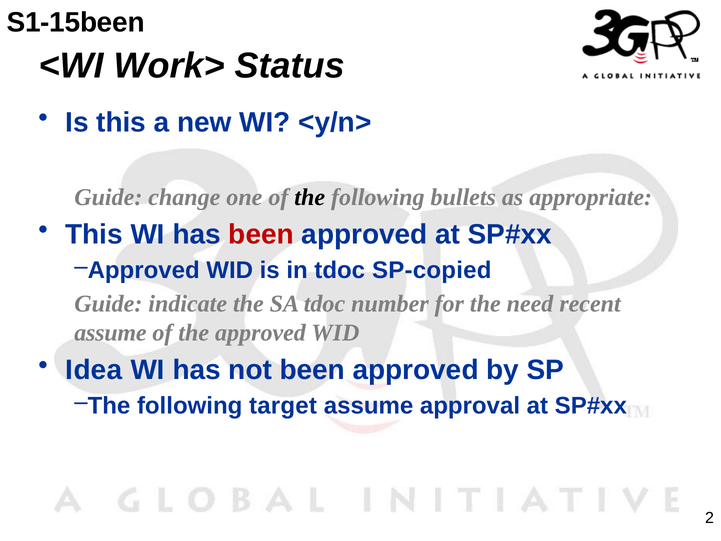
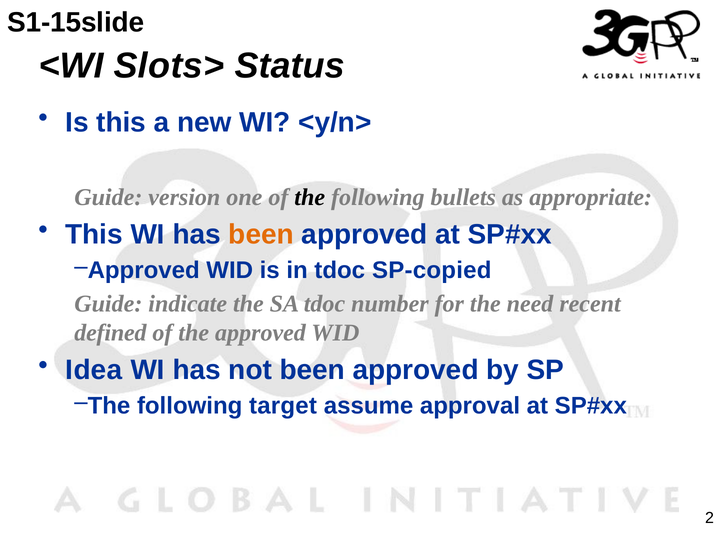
S1-15been: S1-15been -> S1-15slide
Work>: Work> -> Slots>
change: change -> version
been at (261, 234) colour: red -> orange
assume at (110, 333): assume -> defined
